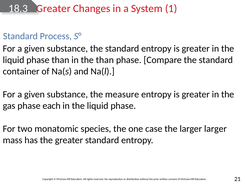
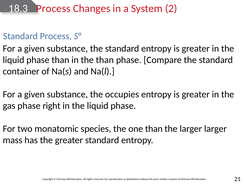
18.3 Greater: Greater -> Process
1: 1 -> 2
measure: measure -> occupies
each: each -> right
one case: case -> than
